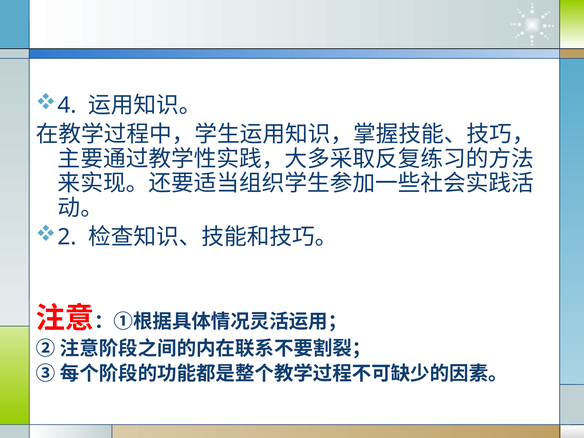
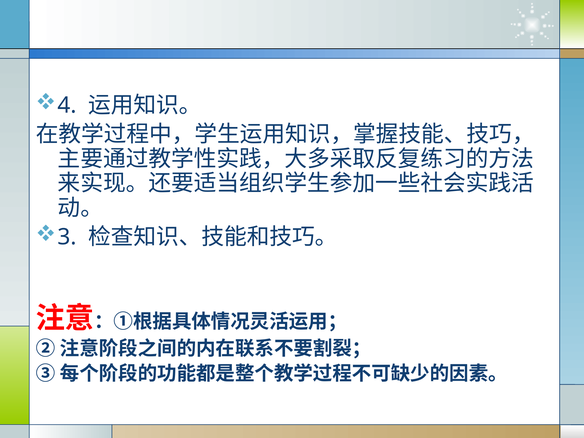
2: 2 -> 3
